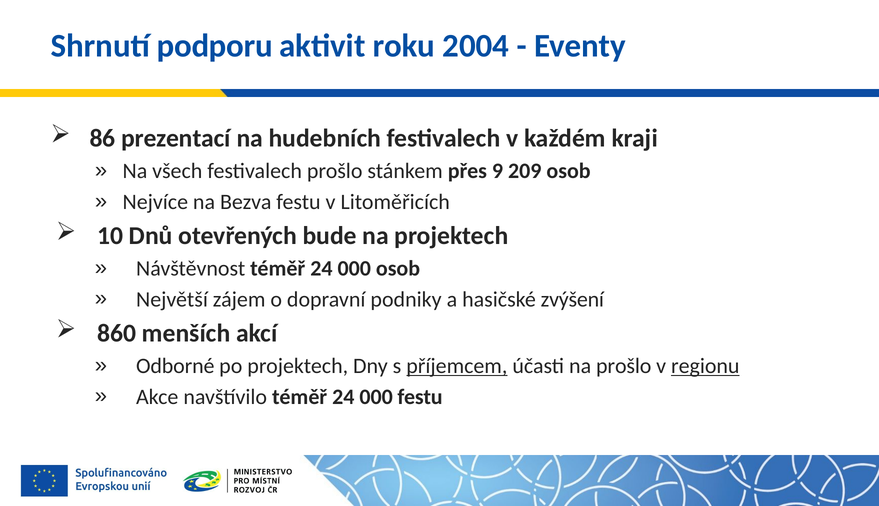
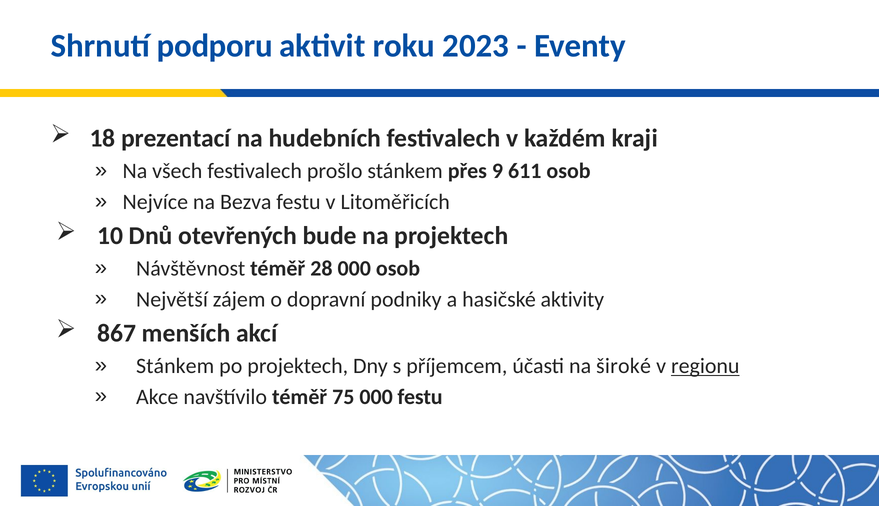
2004: 2004 -> 2023
86: 86 -> 18
209: 209 -> 611
Návštěvnost téměř 24: 24 -> 28
zvýšení: zvýšení -> aktivity
860: 860 -> 867
Odborné at (175, 366): Odborné -> Stánkem
příjemcem underline: present -> none
na prošlo: prošlo -> široké
navštívilo téměř 24: 24 -> 75
